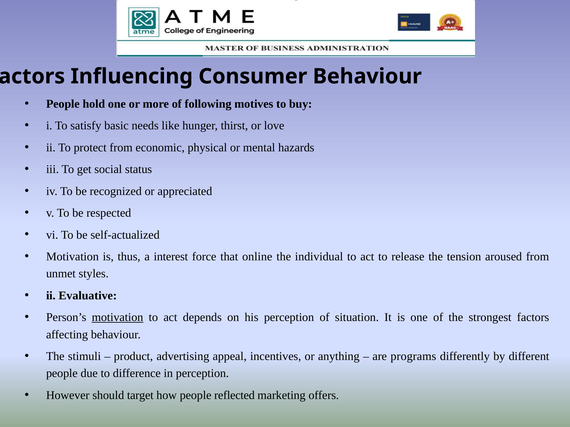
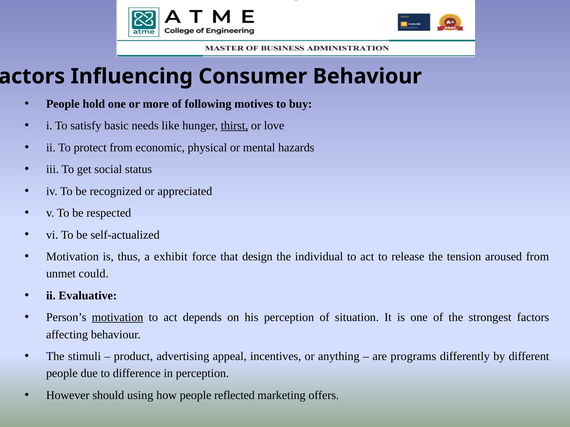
thirst underline: none -> present
interest: interest -> exhibit
online: online -> design
styles: styles -> could
target: target -> using
